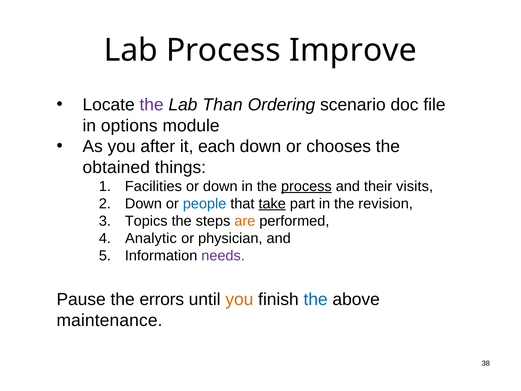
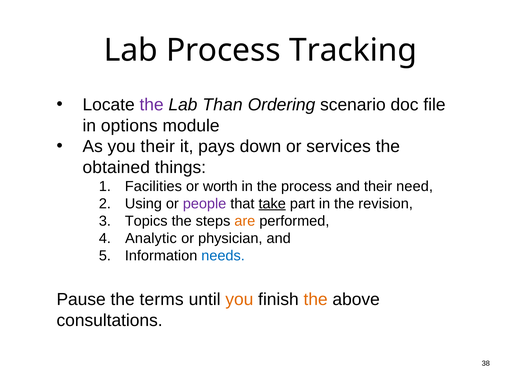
Improve: Improve -> Tracking
you after: after -> their
each: each -> pays
chooses: chooses -> services
or down: down -> worth
process at (306, 186) underline: present -> none
visits: visits -> need
Down at (143, 204): Down -> Using
people colour: blue -> purple
needs colour: purple -> blue
errors: errors -> terms
the at (316, 299) colour: blue -> orange
maintenance: maintenance -> consultations
